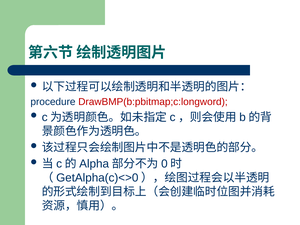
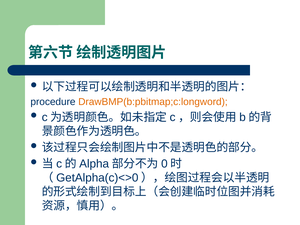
DrawBMP(b:pbitmap;c:longword colour: red -> orange
